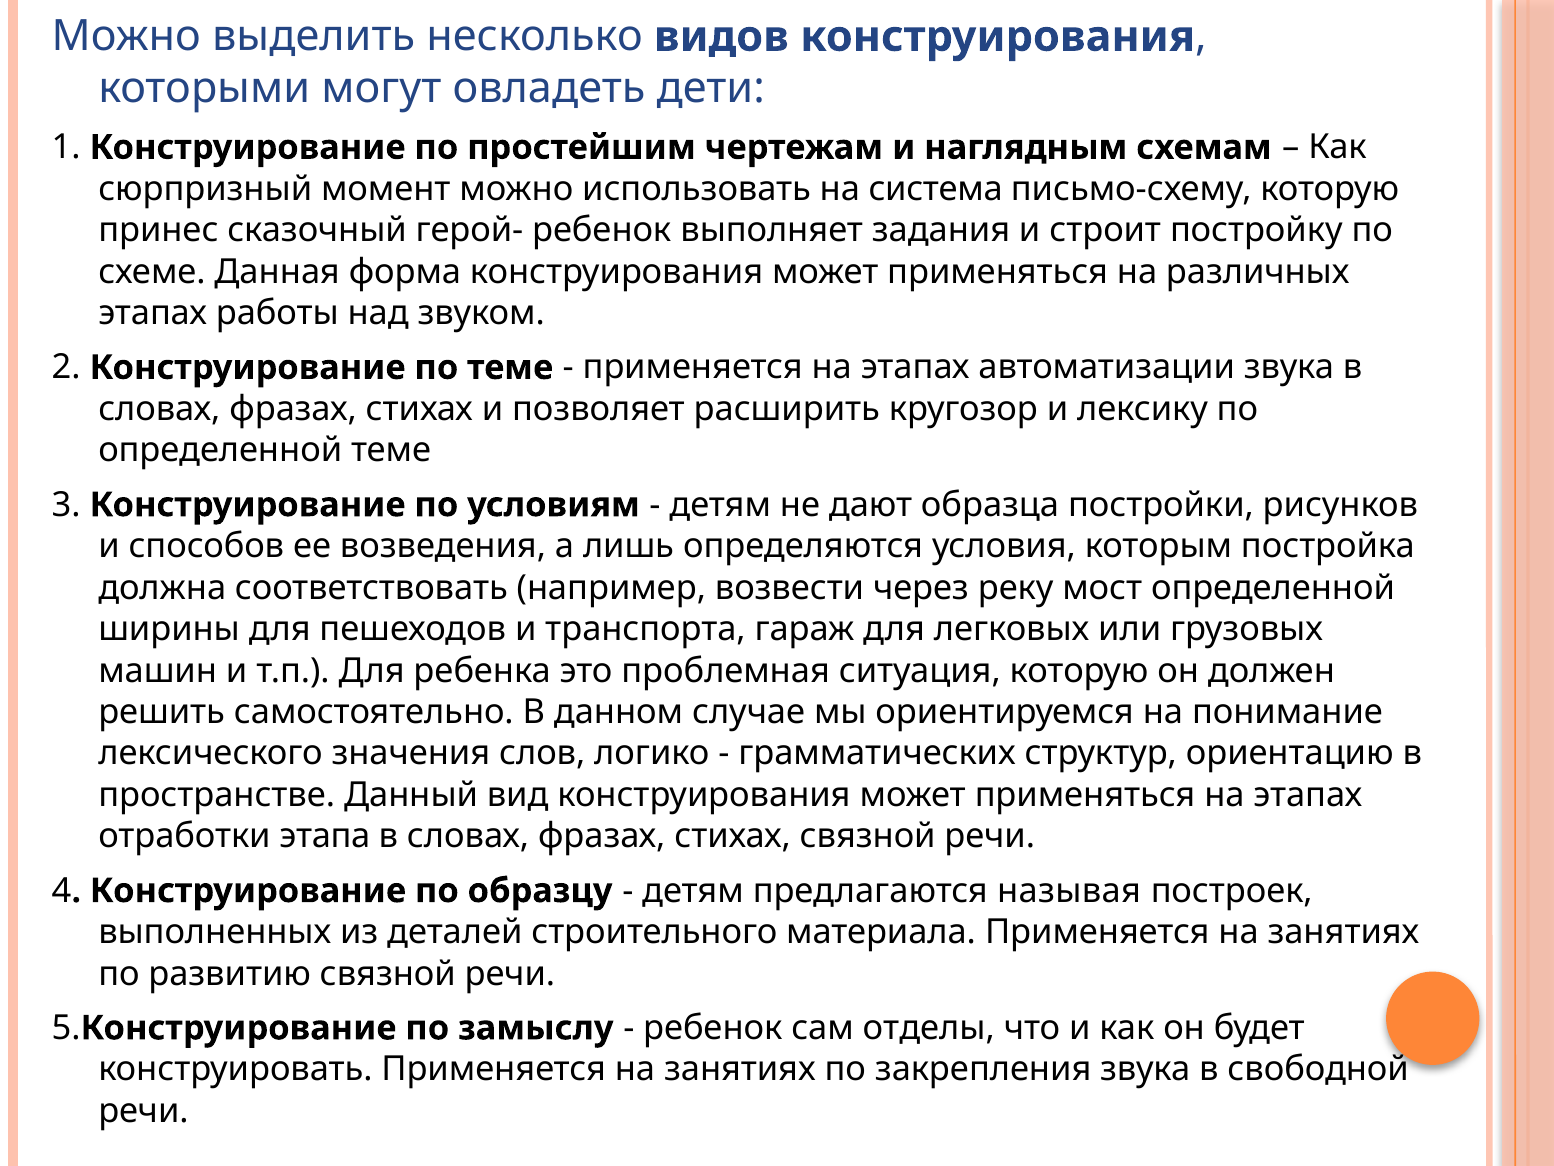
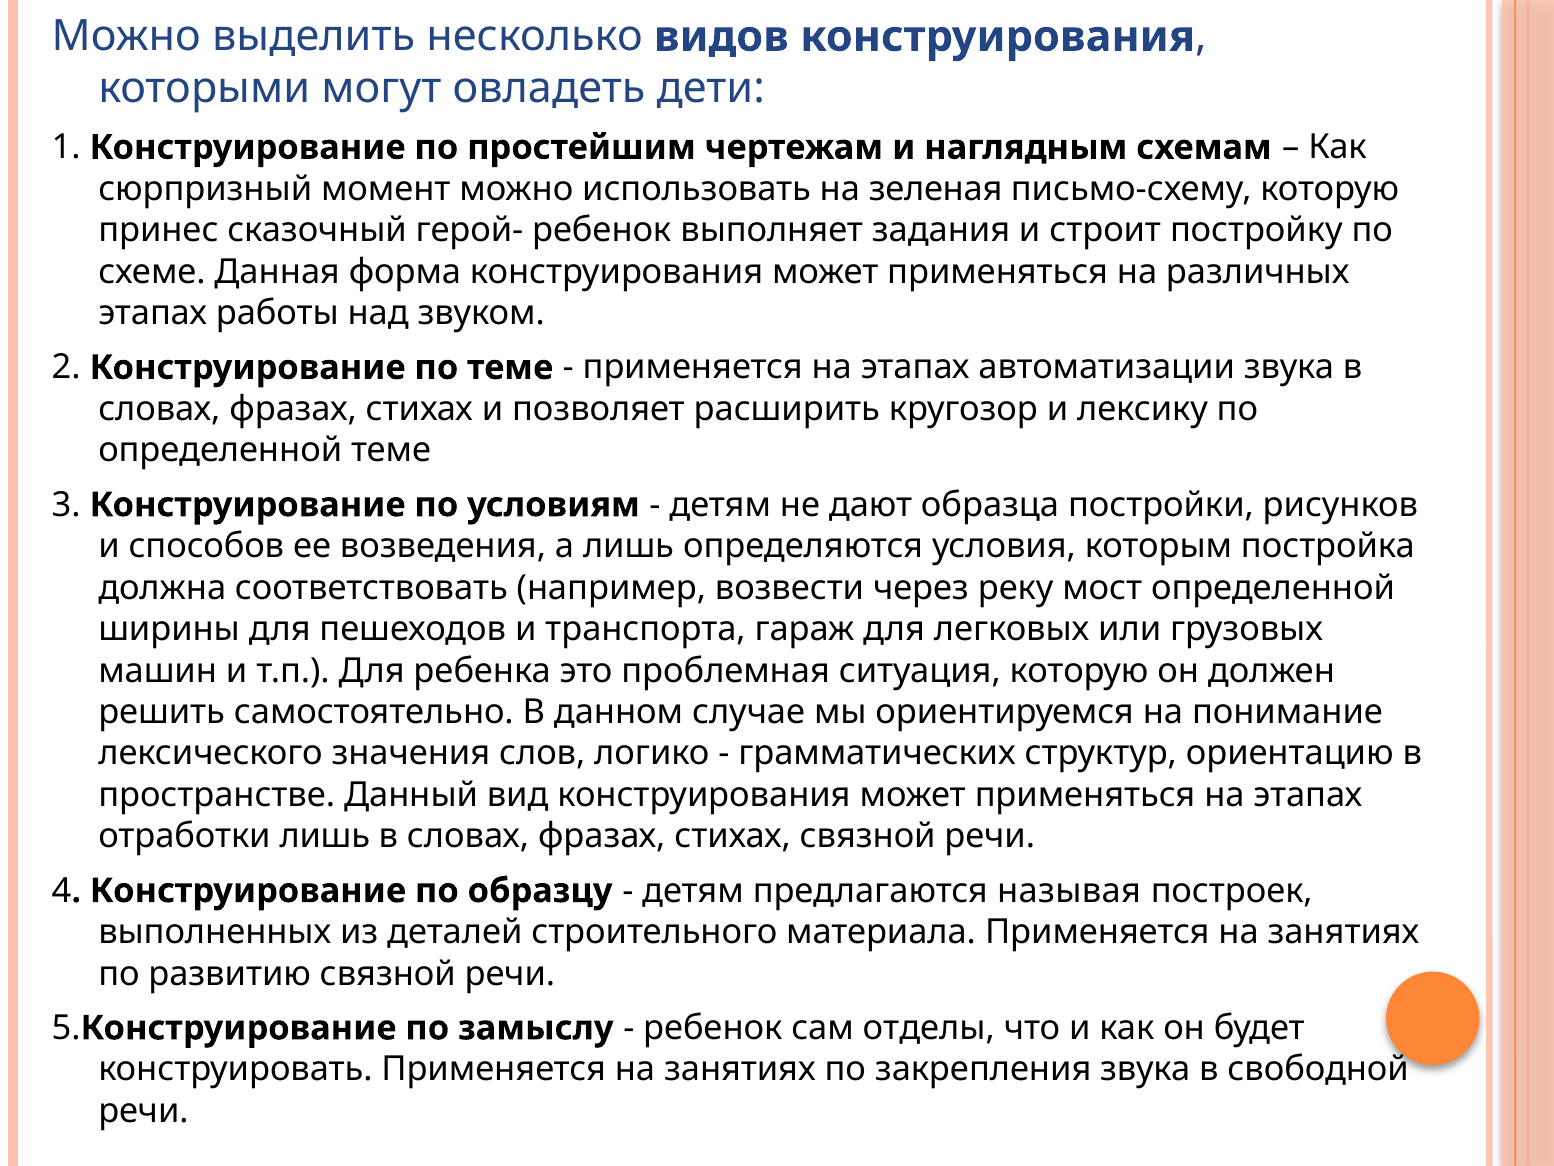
система: система -> зеленая
отработки этапа: этапа -> лишь
